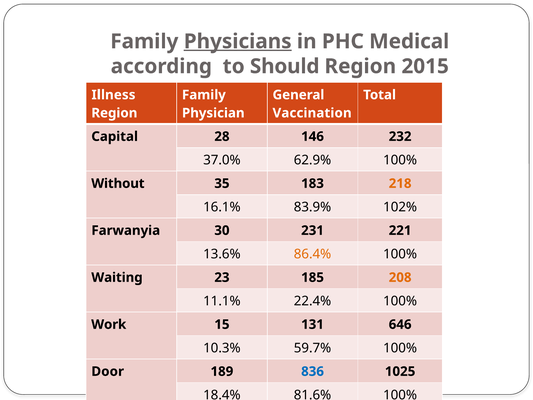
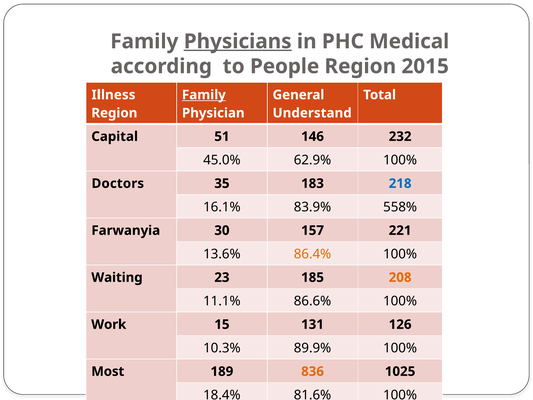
Should: Should -> People
Family at (204, 95) underline: none -> present
Vaccination: Vaccination -> Understand
28: 28 -> 51
37.0%: 37.0% -> 45.0%
Without: Without -> Doctors
218 colour: orange -> blue
102%: 102% -> 558%
231: 231 -> 157
22.4%: 22.4% -> 86.6%
646: 646 -> 126
59.7%: 59.7% -> 89.9%
Door: Door -> Most
836 colour: blue -> orange
